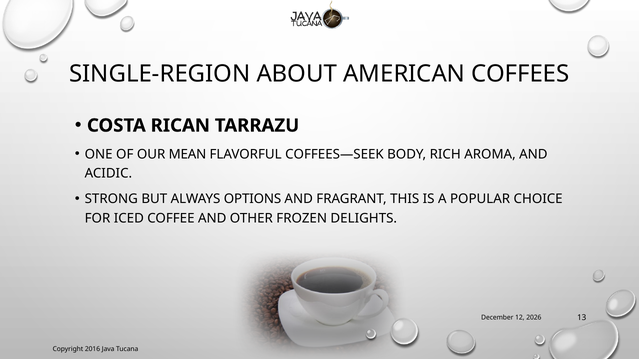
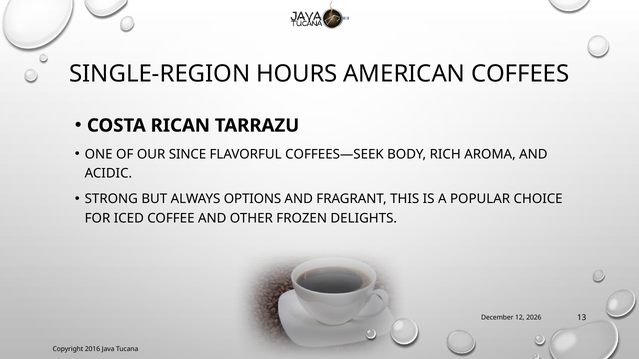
ABOUT: ABOUT -> HOURS
MEAN: MEAN -> SINCE
